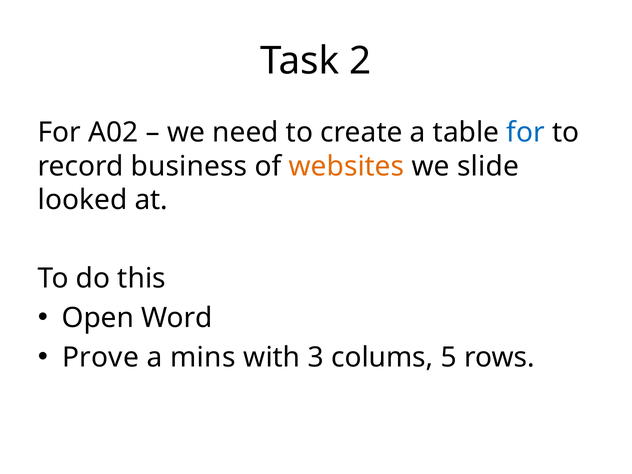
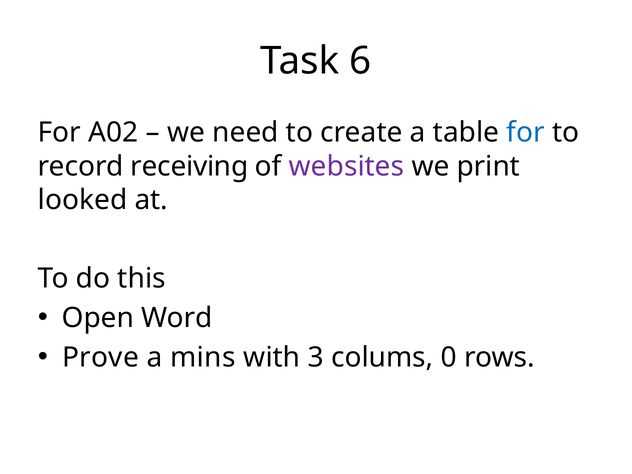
2: 2 -> 6
business: business -> receiving
websites colour: orange -> purple
slide: slide -> print
5: 5 -> 0
